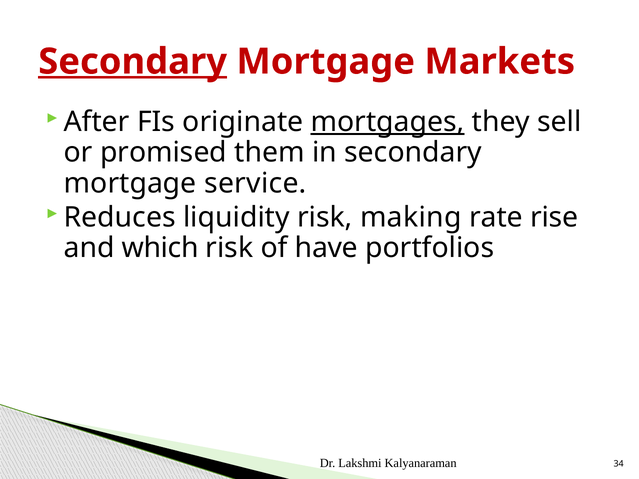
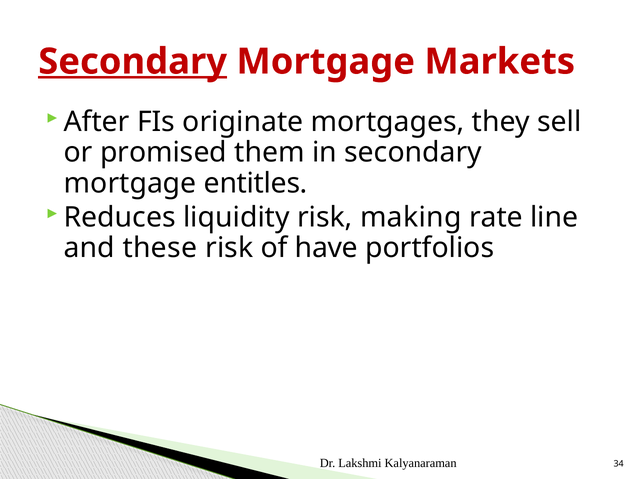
mortgages underline: present -> none
service: service -> entitles
rise: rise -> line
which: which -> these
